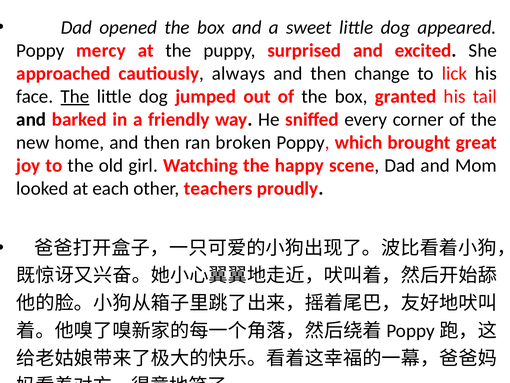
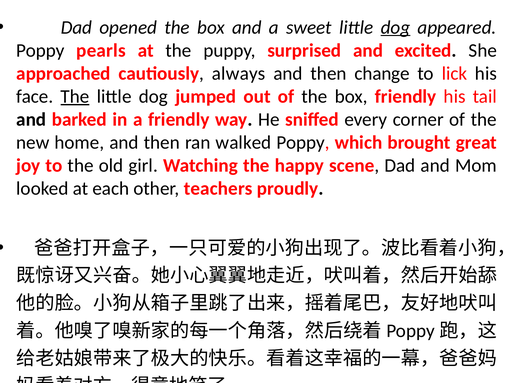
dog at (396, 27) underline: none -> present
mercy: mercy -> pearls
box granted: granted -> friendly
broken: broken -> walked
